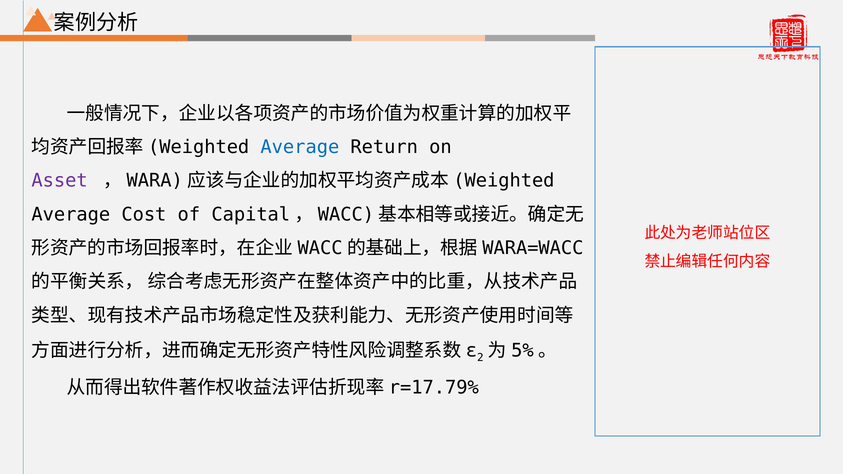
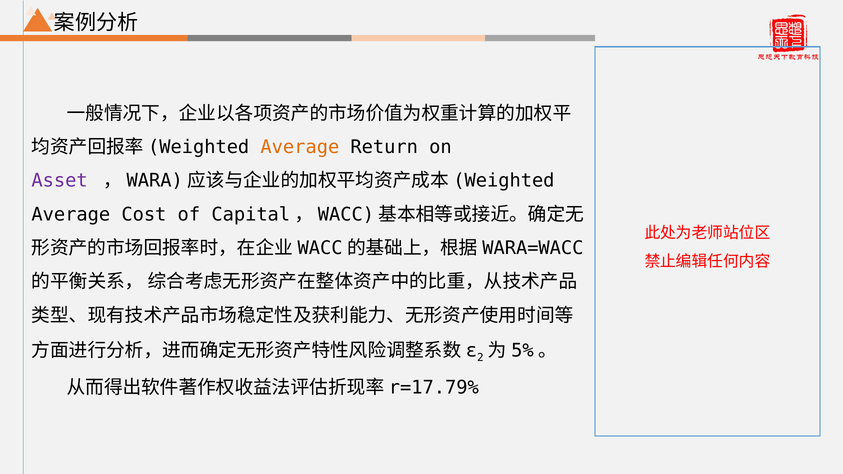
Average at (300, 147) colour: blue -> orange
